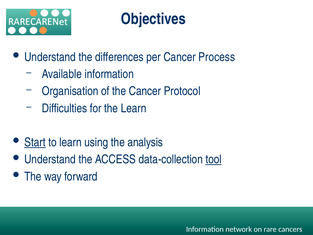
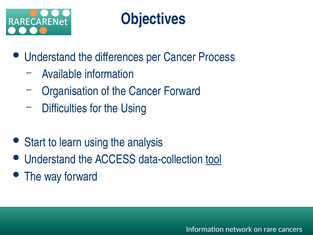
Cancer Protocol: Protocol -> Forward
the Learn: Learn -> Using
Start underline: present -> none
